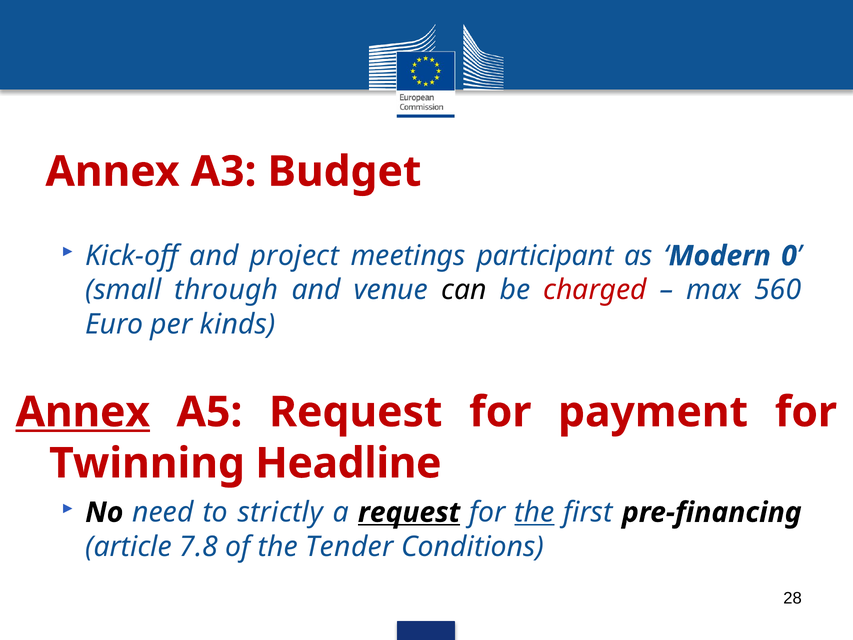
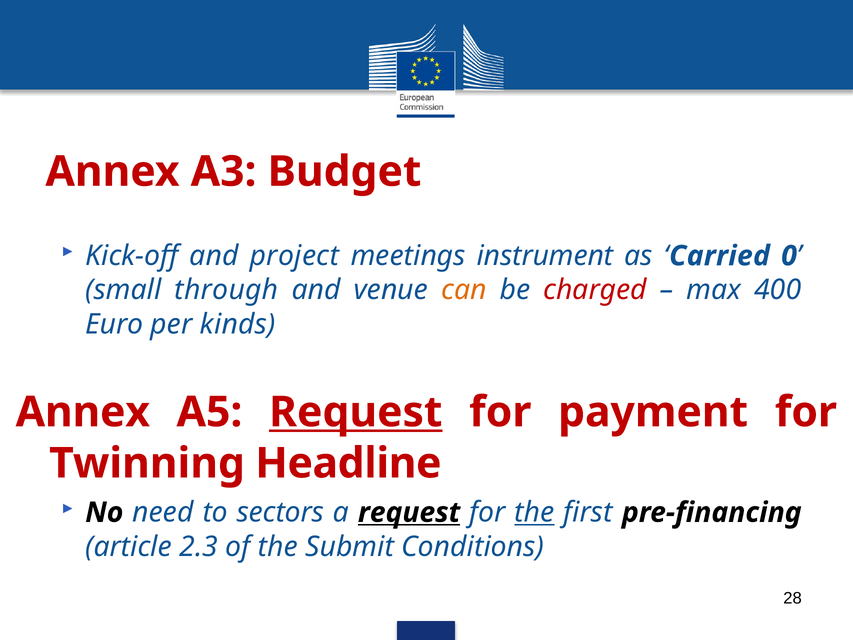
participant: participant -> instrument
Modern: Modern -> Carried
can colour: black -> orange
560: 560 -> 400
Annex at (83, 412) underline: present -> none
Request at (356, 412) underline: none -> present
strictly: strictly -> sectors
7.8: 7.8 -> 2.3
Tender: Tender -> Submit
